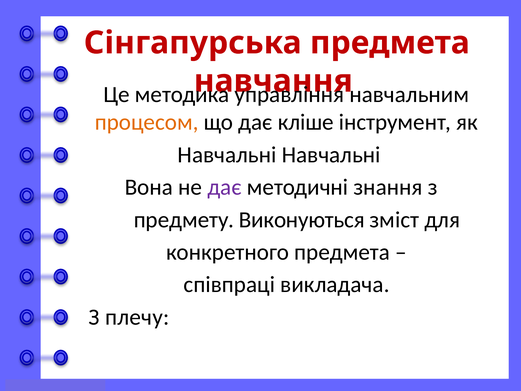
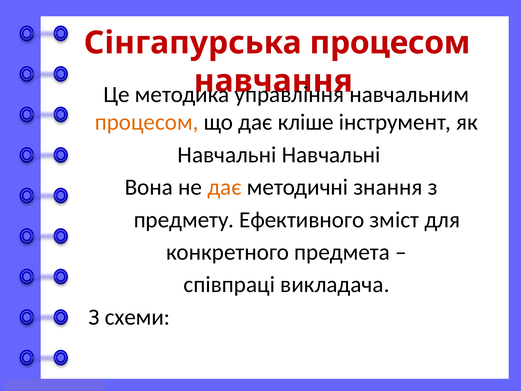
Сінгапурська предмета: предмета -> процесом
дає at (224, 187) colour: purple -> orange
Виконуються: Виконуються -> Ефективного
плечу: плечу -> схеми
